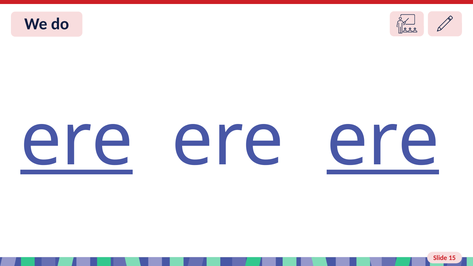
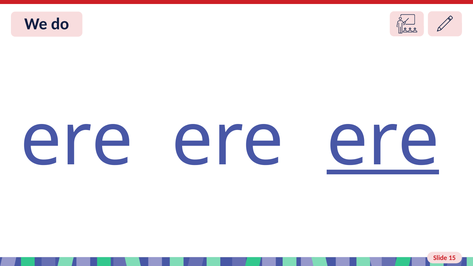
ere at (77, 140) underline: present -> none
